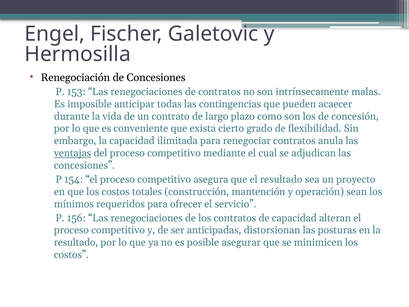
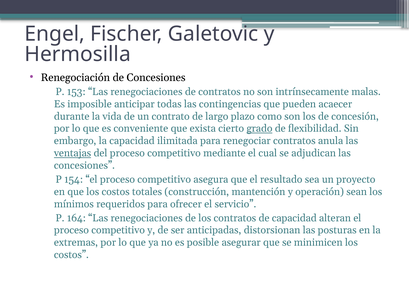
grado underline: none -> present
156: 156 -> 164
resultado at (76, 242): resultado -> extremas
